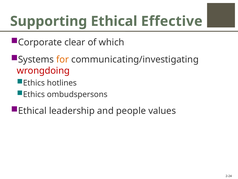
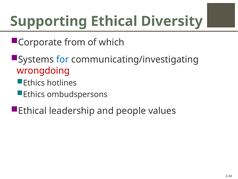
Effective: Effective -> Diversity
clear: clear -> from
for colour: orange -> blue
